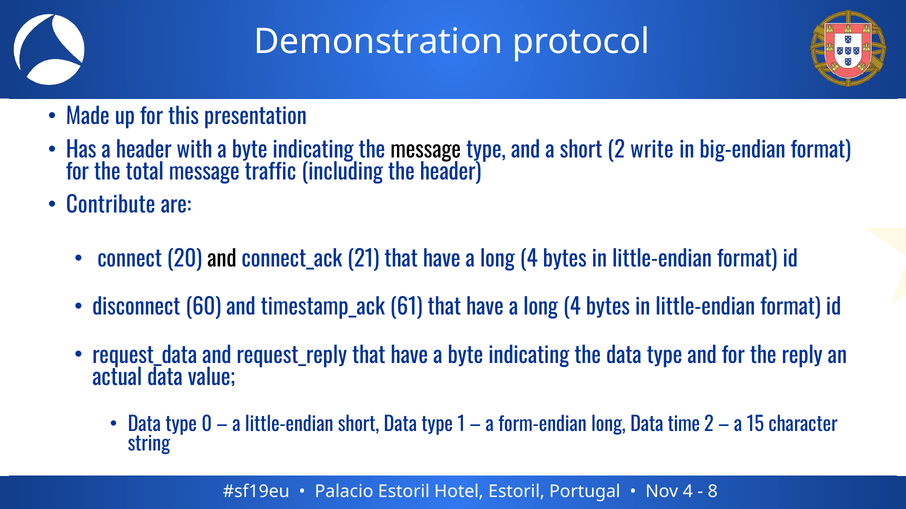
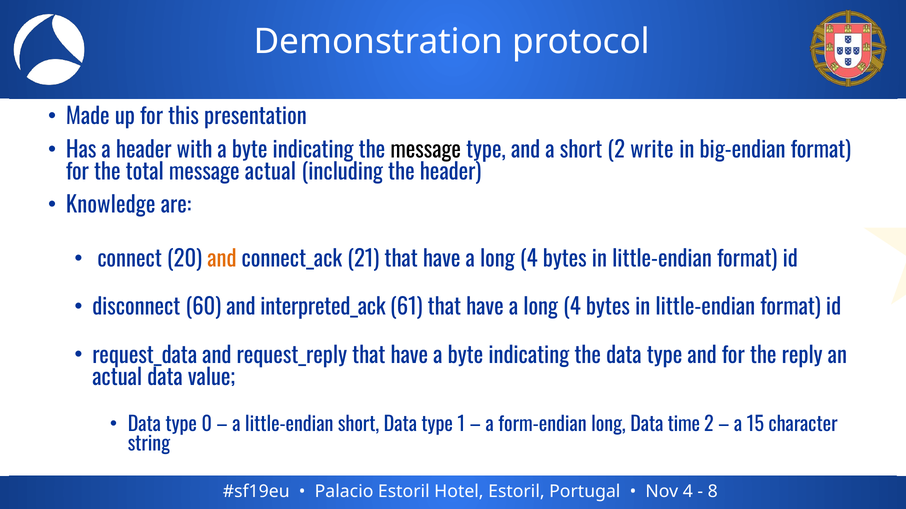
message traffic: traffic -> actual
Contribute: Contribute -> Knowledge
and at (222, 260) colour: black -> orange
timestamp_ack: timestamp_ack -> interpreted_ack
